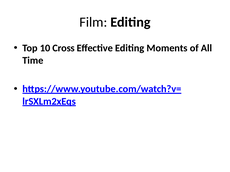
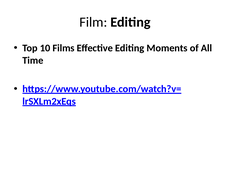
Cross: Cross -> Films
